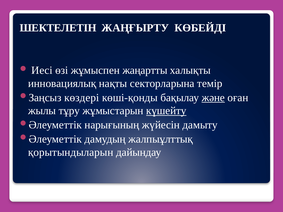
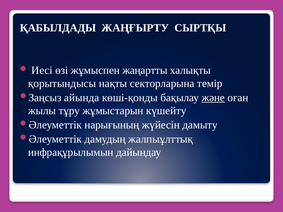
ШЕКТЕЛЕТІН: ШЕКТЕЛЕТІН -> ҚАБЫЛДАДЫ
КӨБЕЙДІ: КӨБЕЙДІ -> СЫРТҚЫ
инновациялық: инновациялық -> қорытындысы
көздері: көздері -> айында
күшейту underline: present -> none
қорытындыларын: қорытындыларын -> инфрақұрылымын
